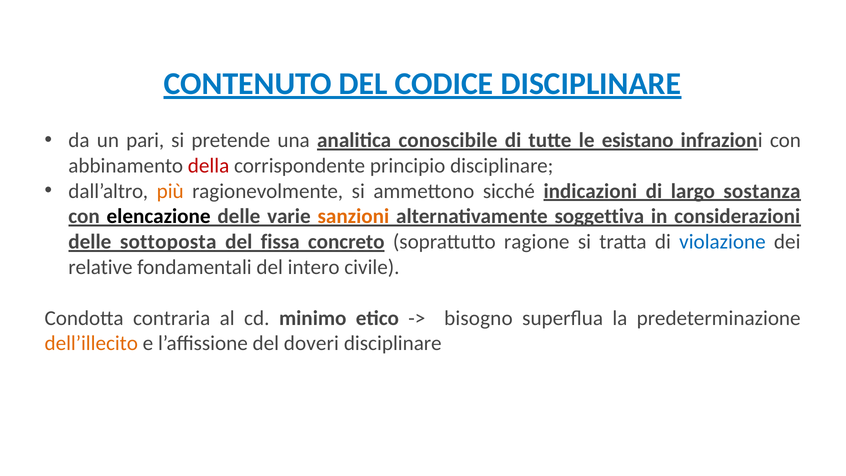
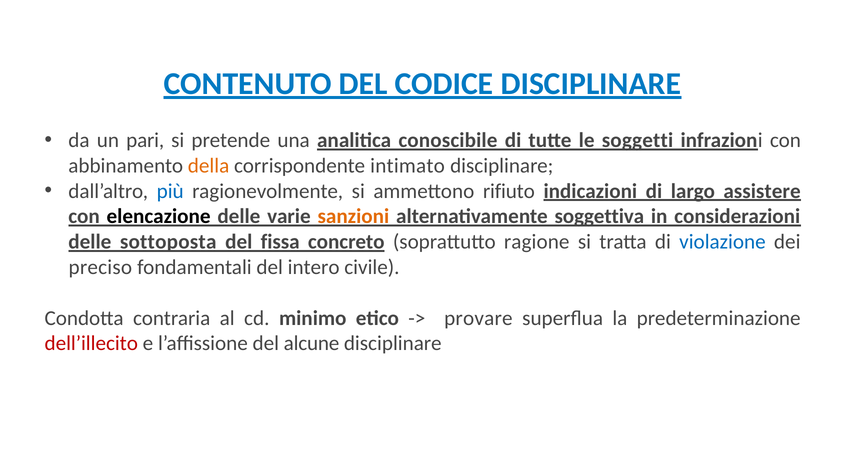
esistano: esistano -> soggetti
della colour: red -> orange
principio: principio -> intimato
più colour: orange -> blue
sicché: sicché -> rifiuto
sostanza: sostanza -> assistere
relative: relative -> preciso
bisogno: bisogno -> provare
dell’illecito colour: orange -> red
doveri: doveri -> alcune
